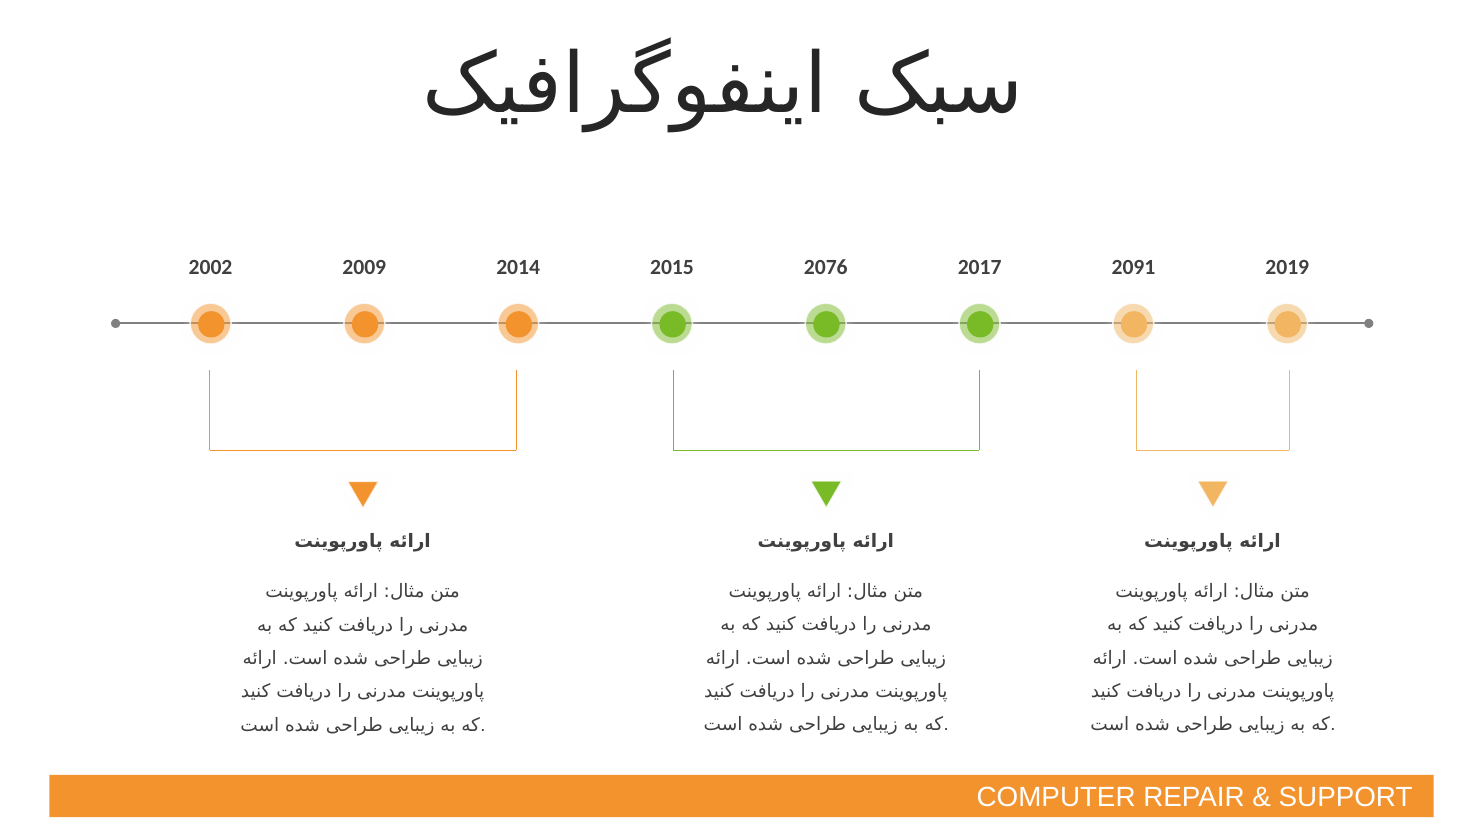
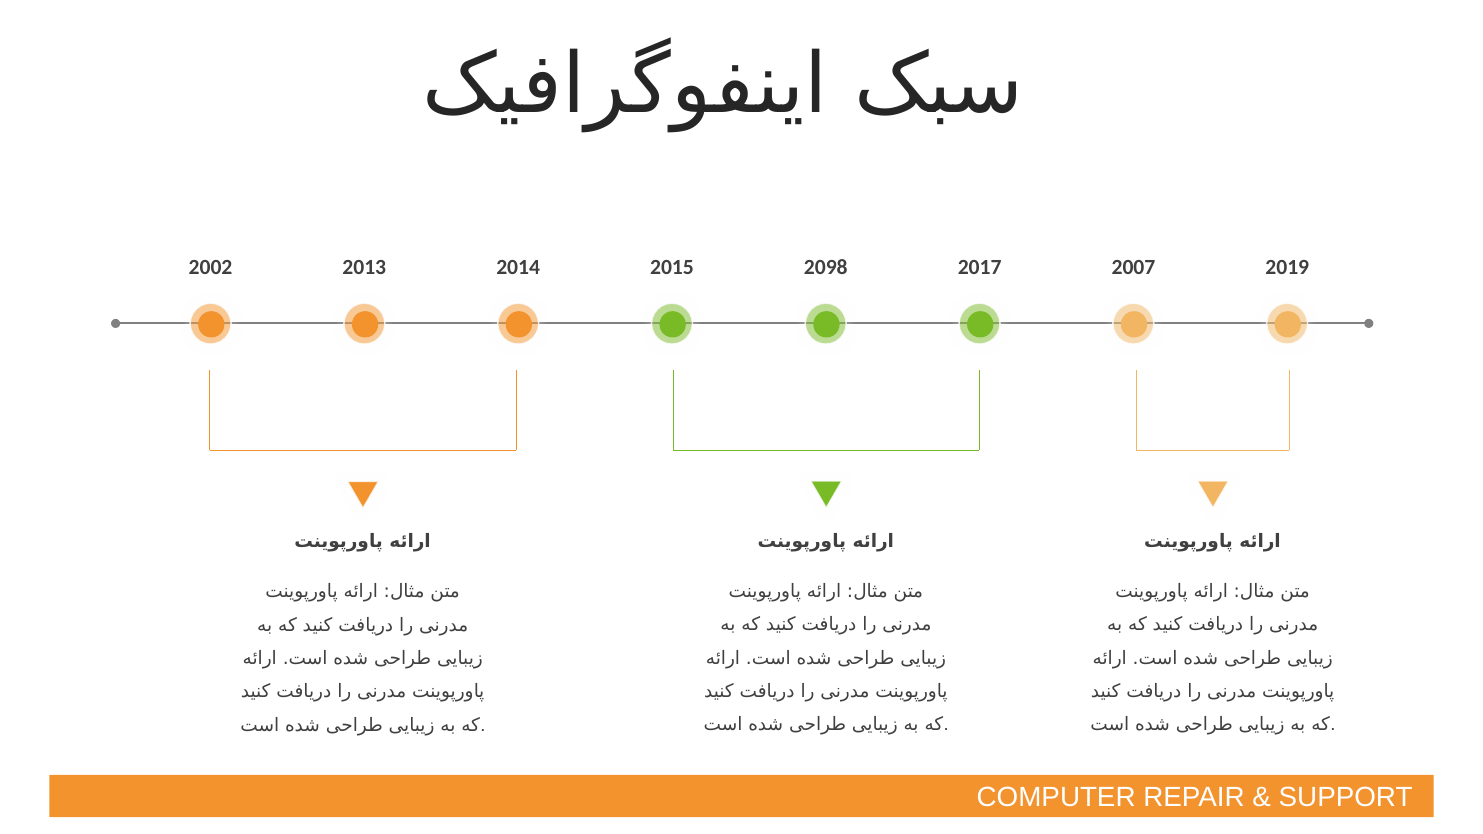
2009: 2009 -> 2013
2076: 2076 -> 2098
2091: 2091 -> 2007
